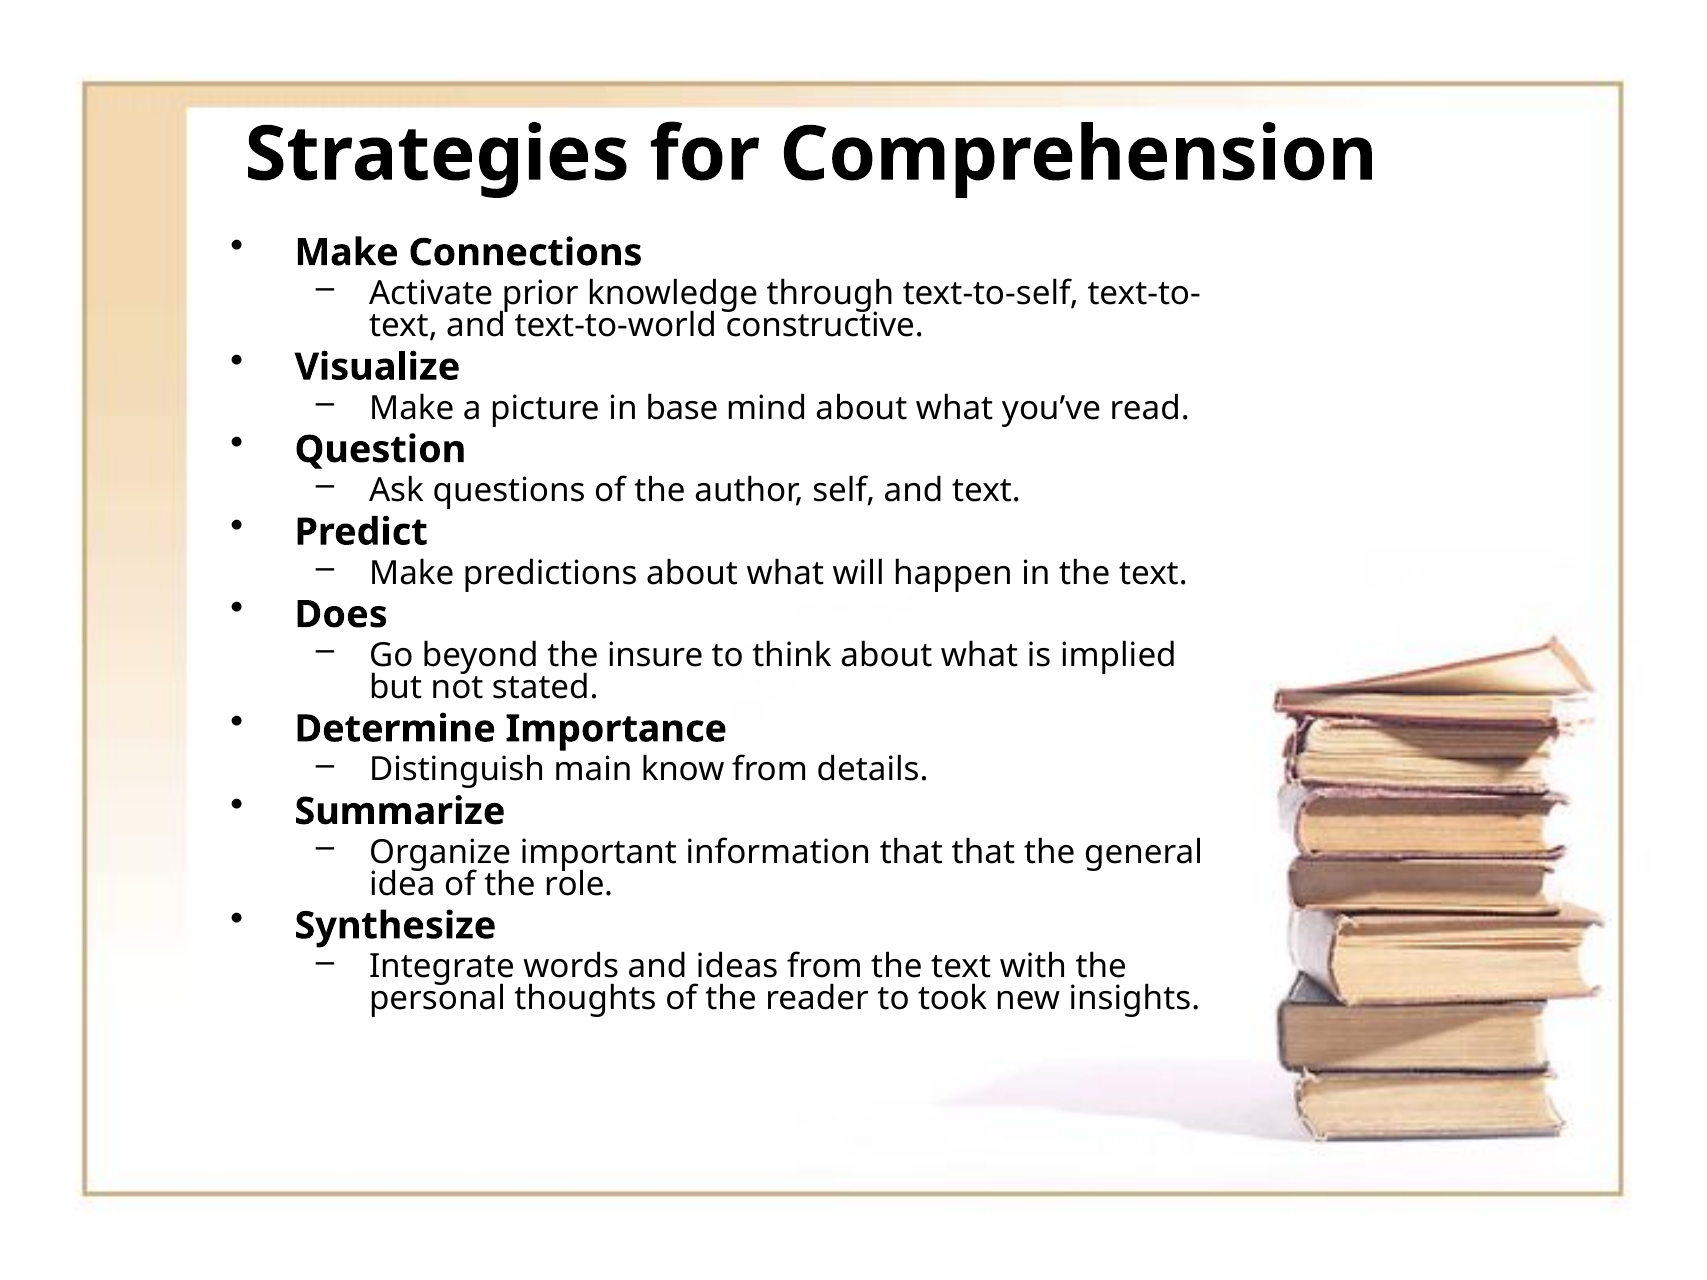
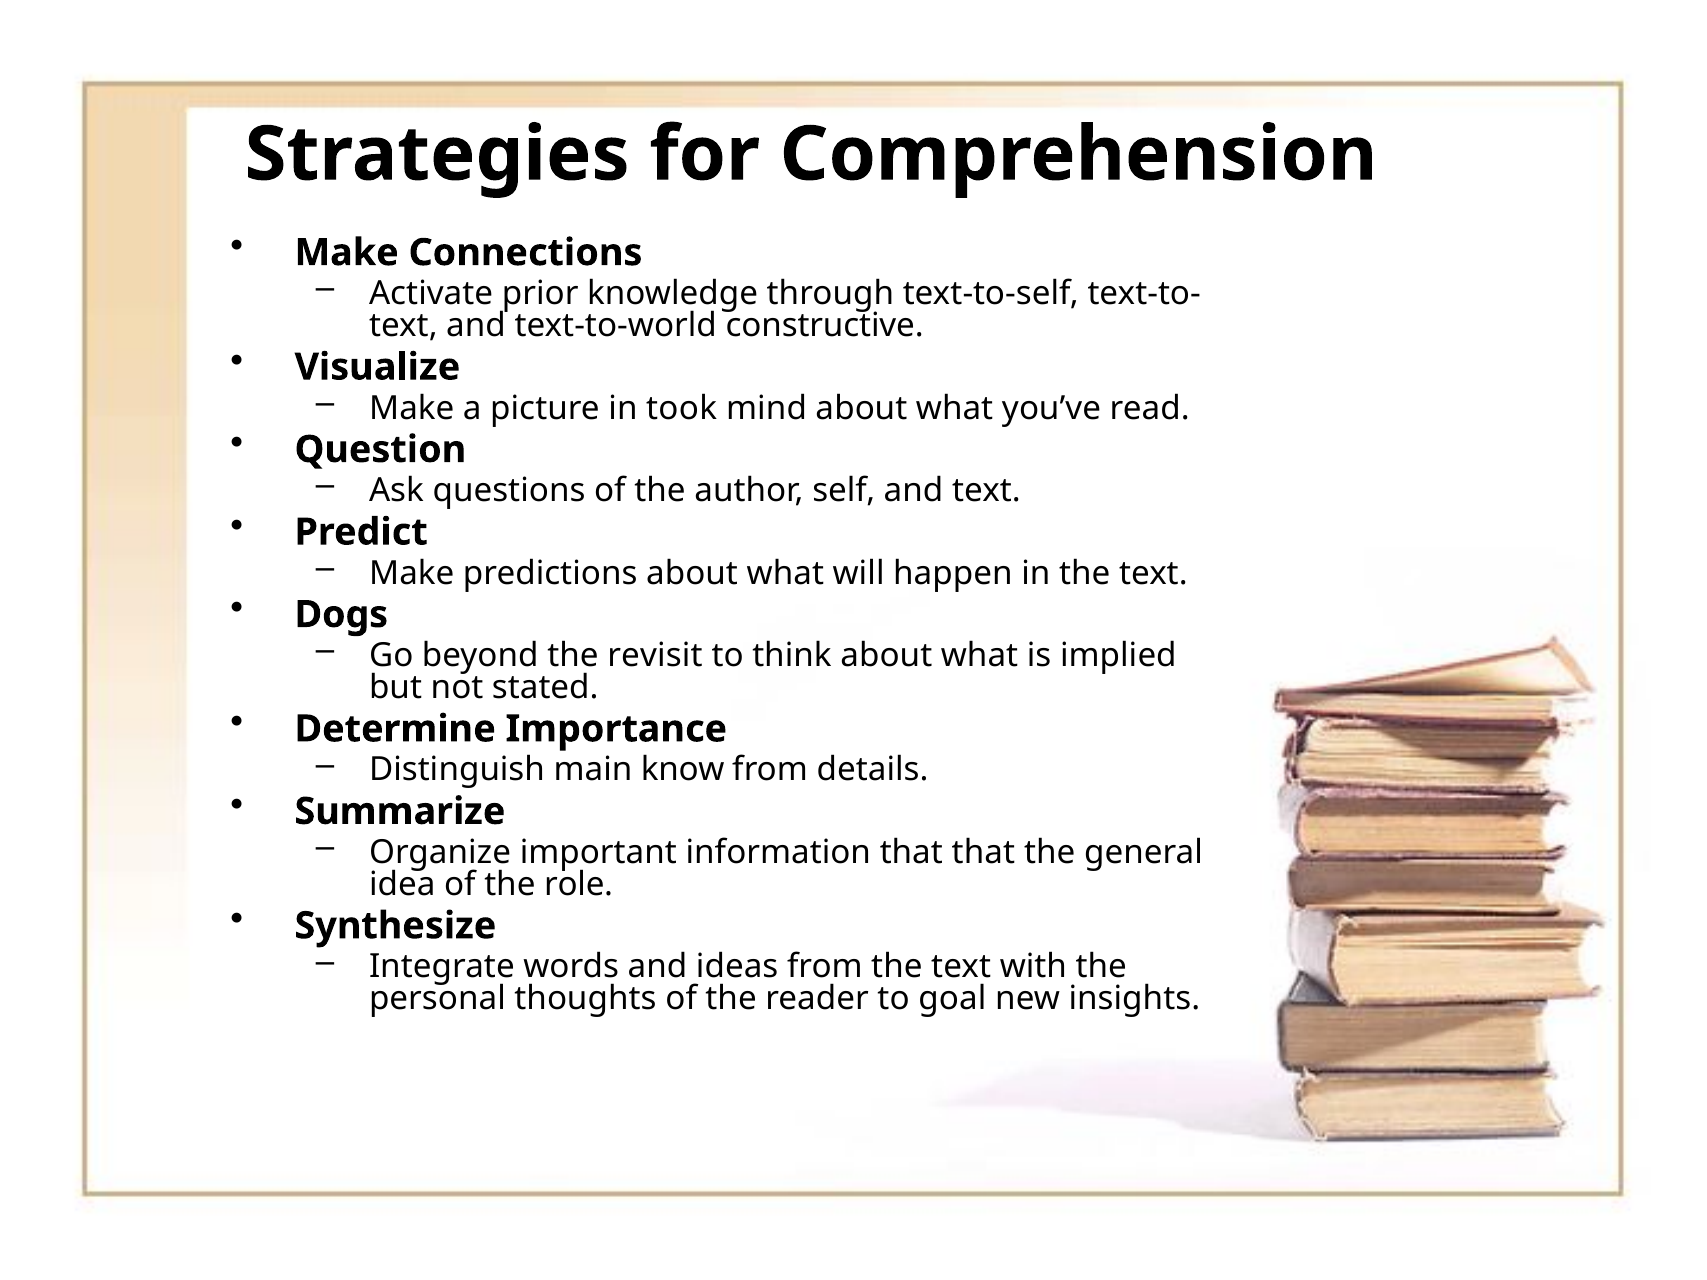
base: base -> took
Does: Does -> Dogs
insure: insure -> revisit
took: took -> goal
